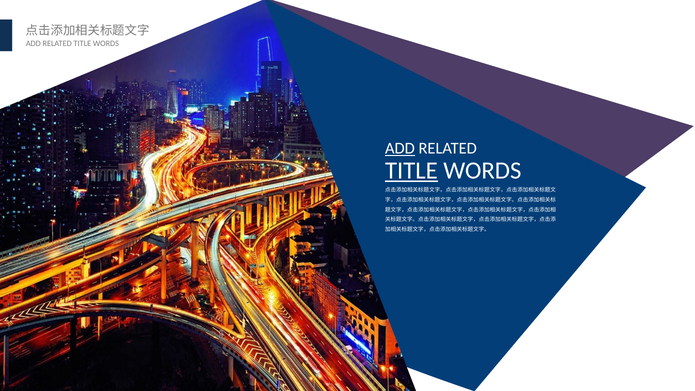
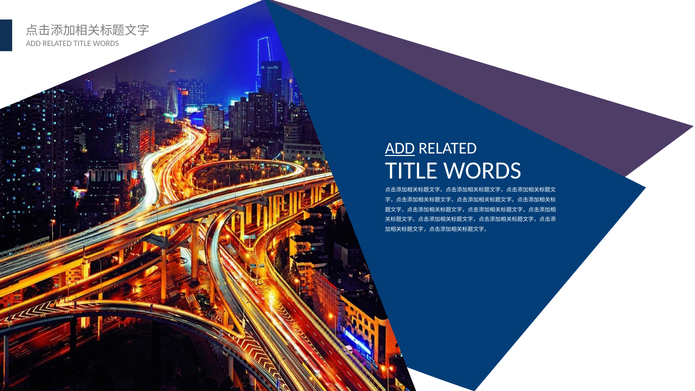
TITLE at (411, 170) underline: present -> none
